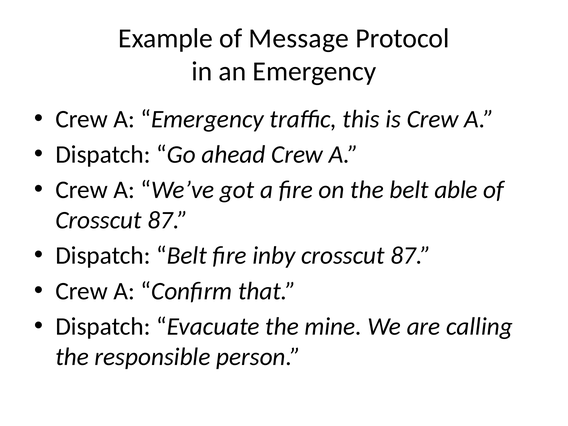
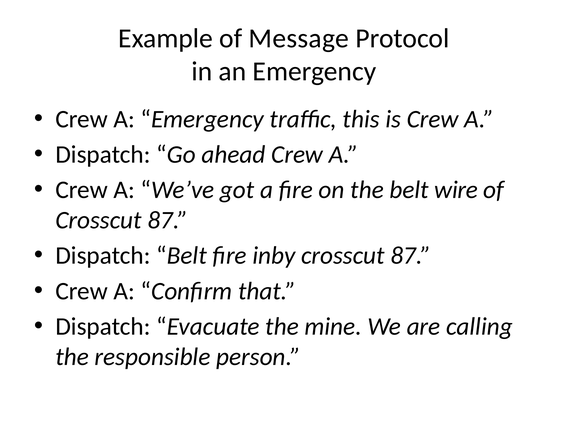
able: able -> wire
